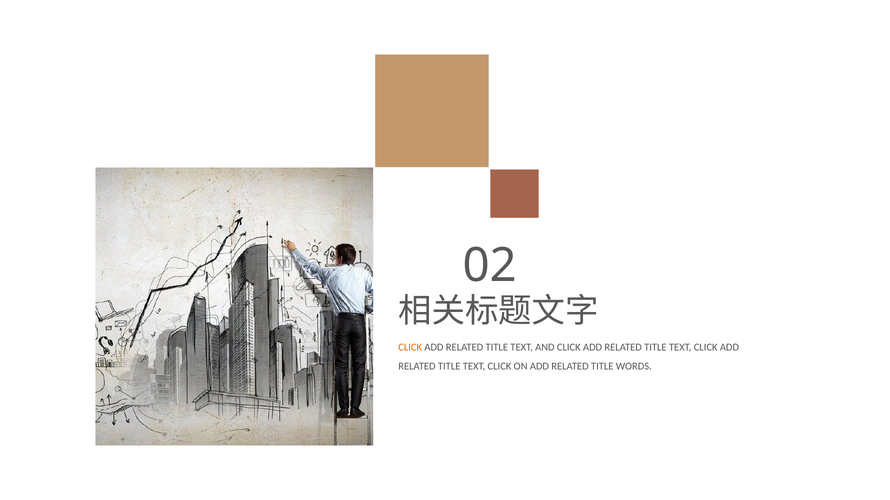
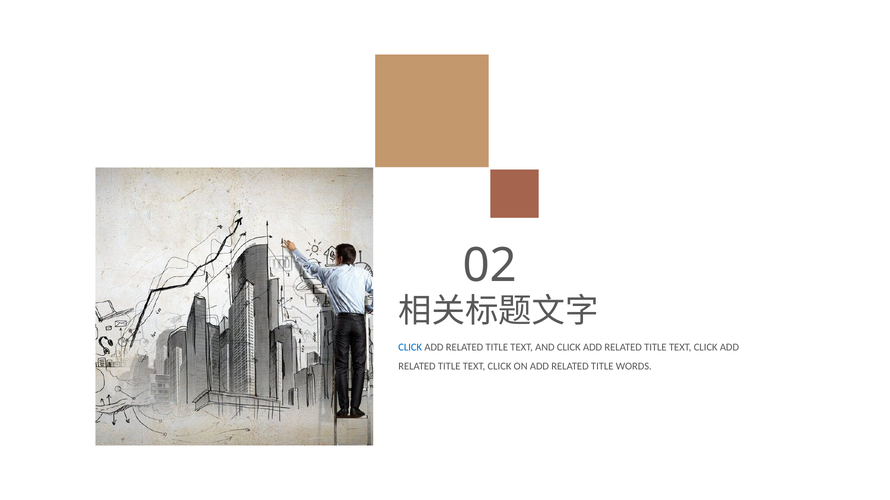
CLICK at (410, 348) colour: orange -> blue
